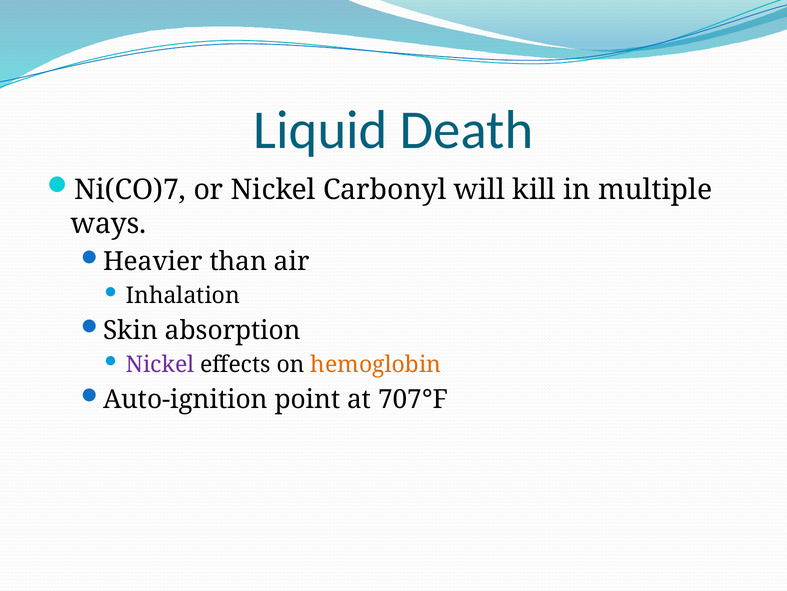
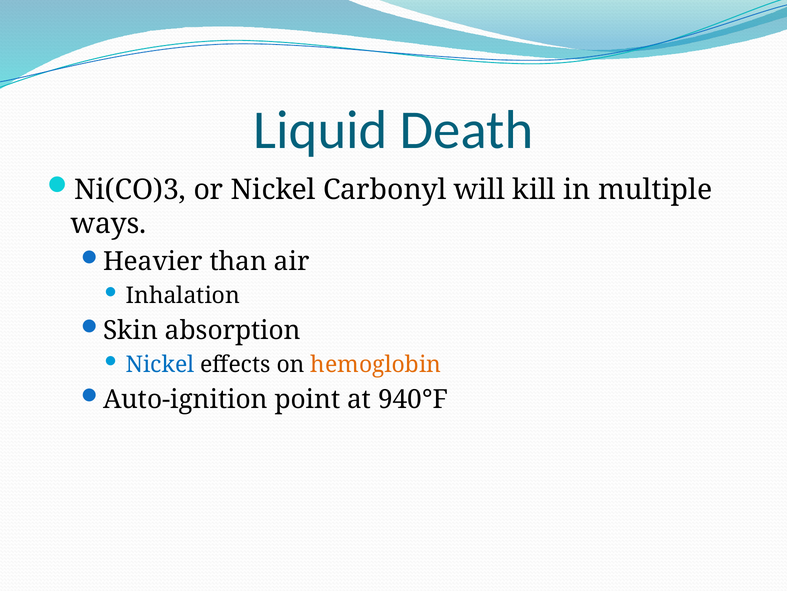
Ni(CO)7: Ni(CO)7 -> Ni(CO)3
Nickel at (160, 364) colour: purple -> blue
707°F: 707°F -> 940°F
